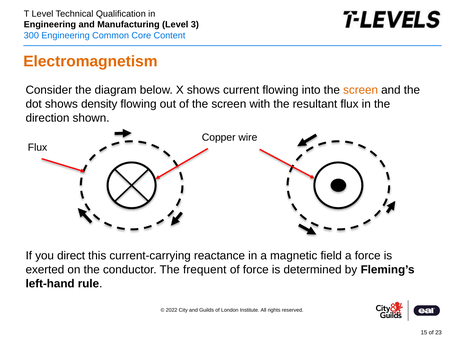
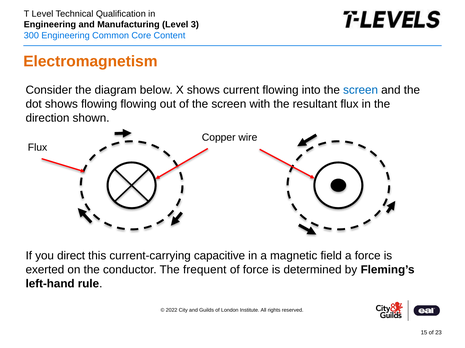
screen at (361, 90) colour: orange -> blue
shows density: density -> flowing
reactance: reactance -> capacitive
